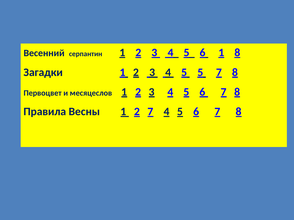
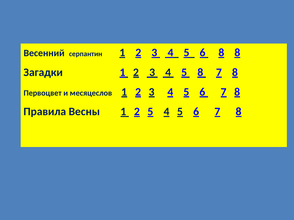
6 1: 1 -> 8
5 5: 5 -> 8
2 7: 7 -> 5
